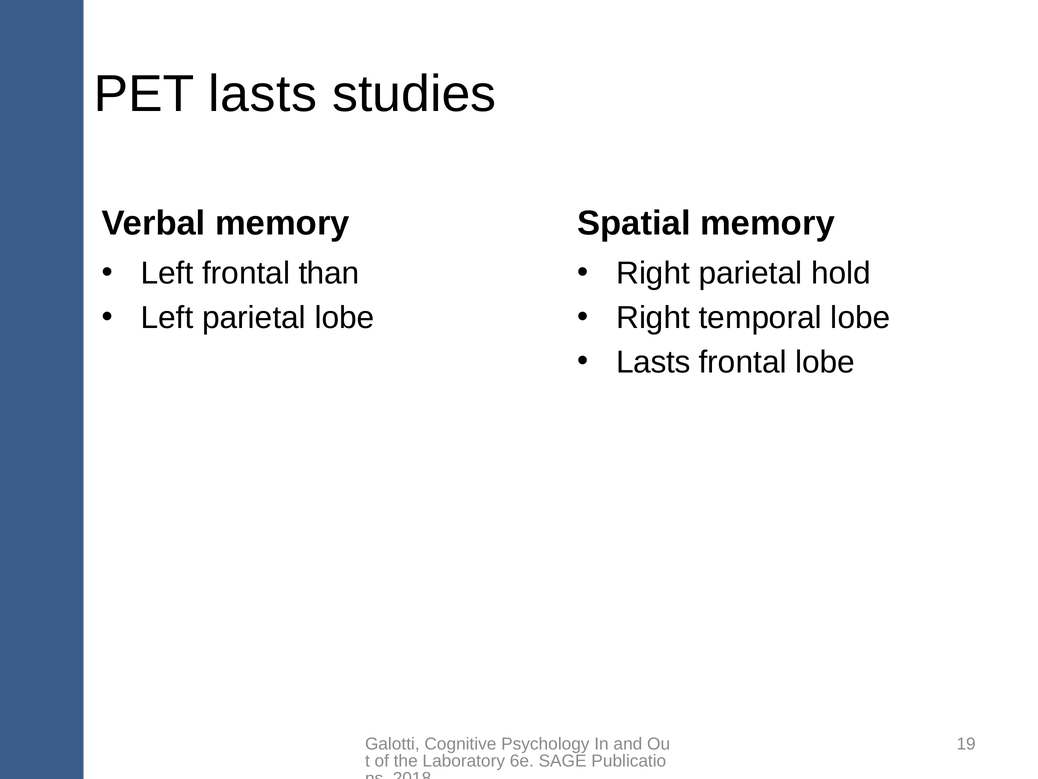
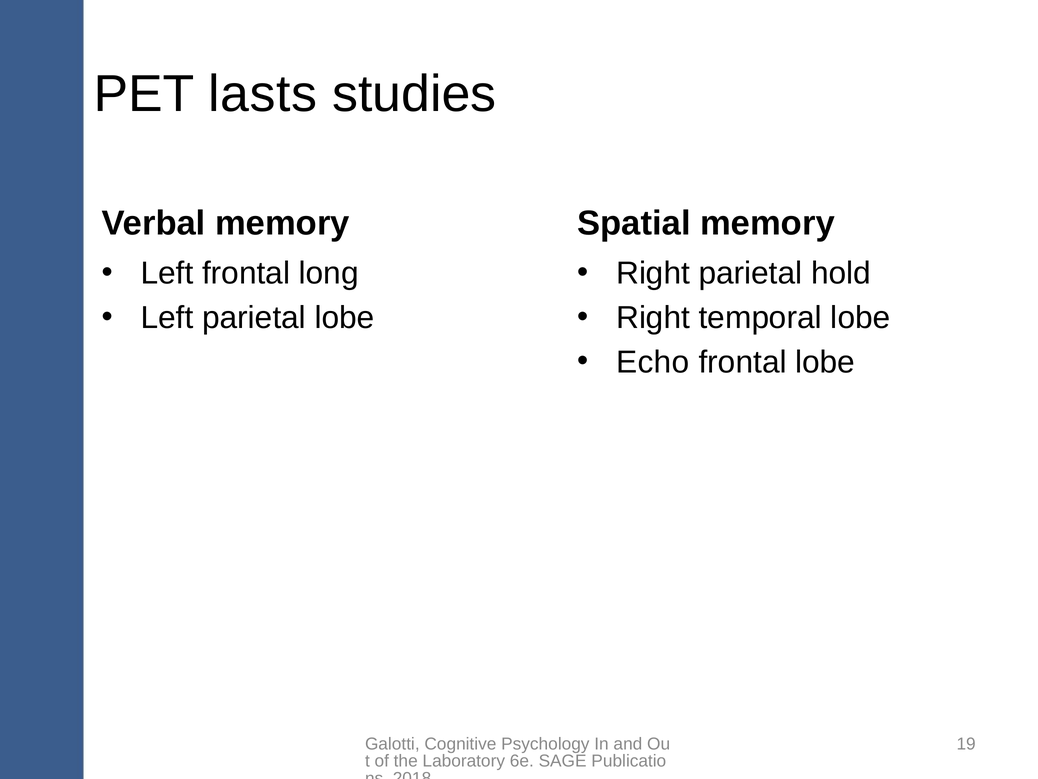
than: than -> long
Lasts at (653, 362): Lasts -> Echo
